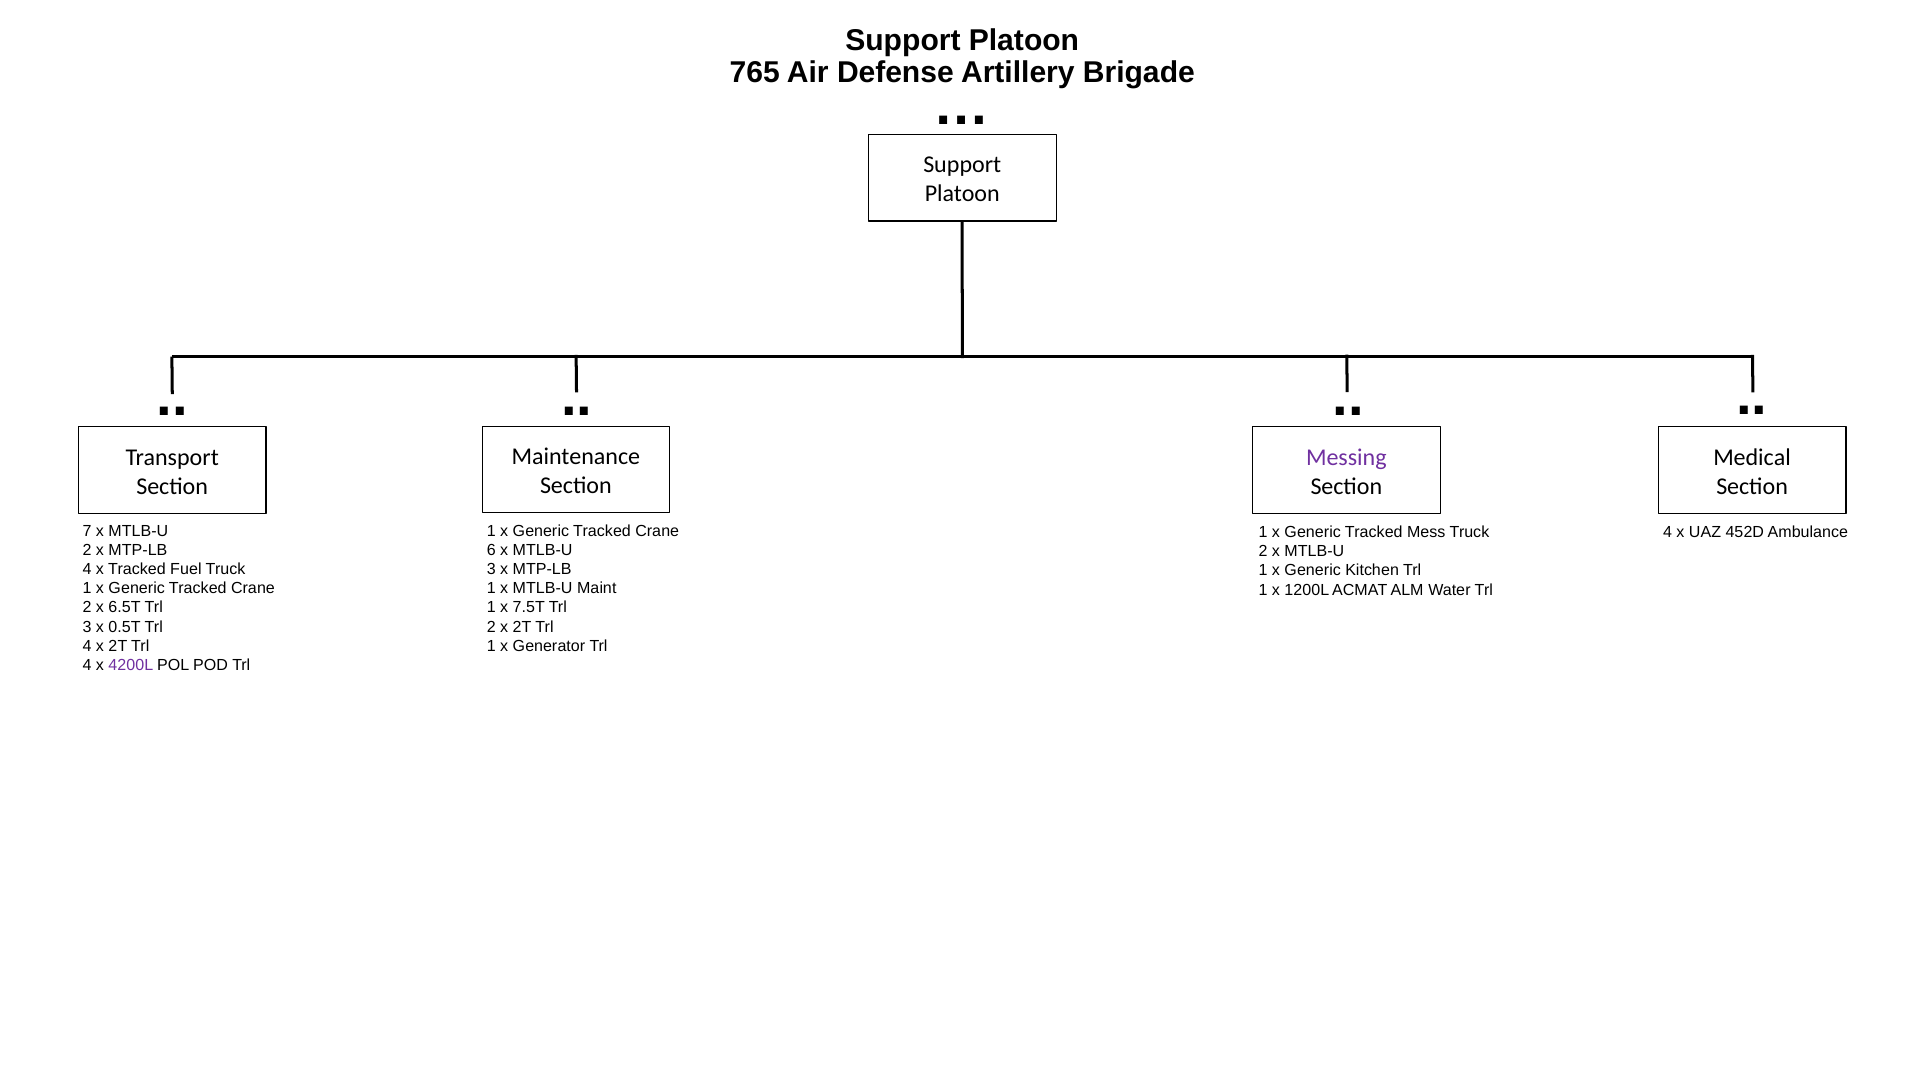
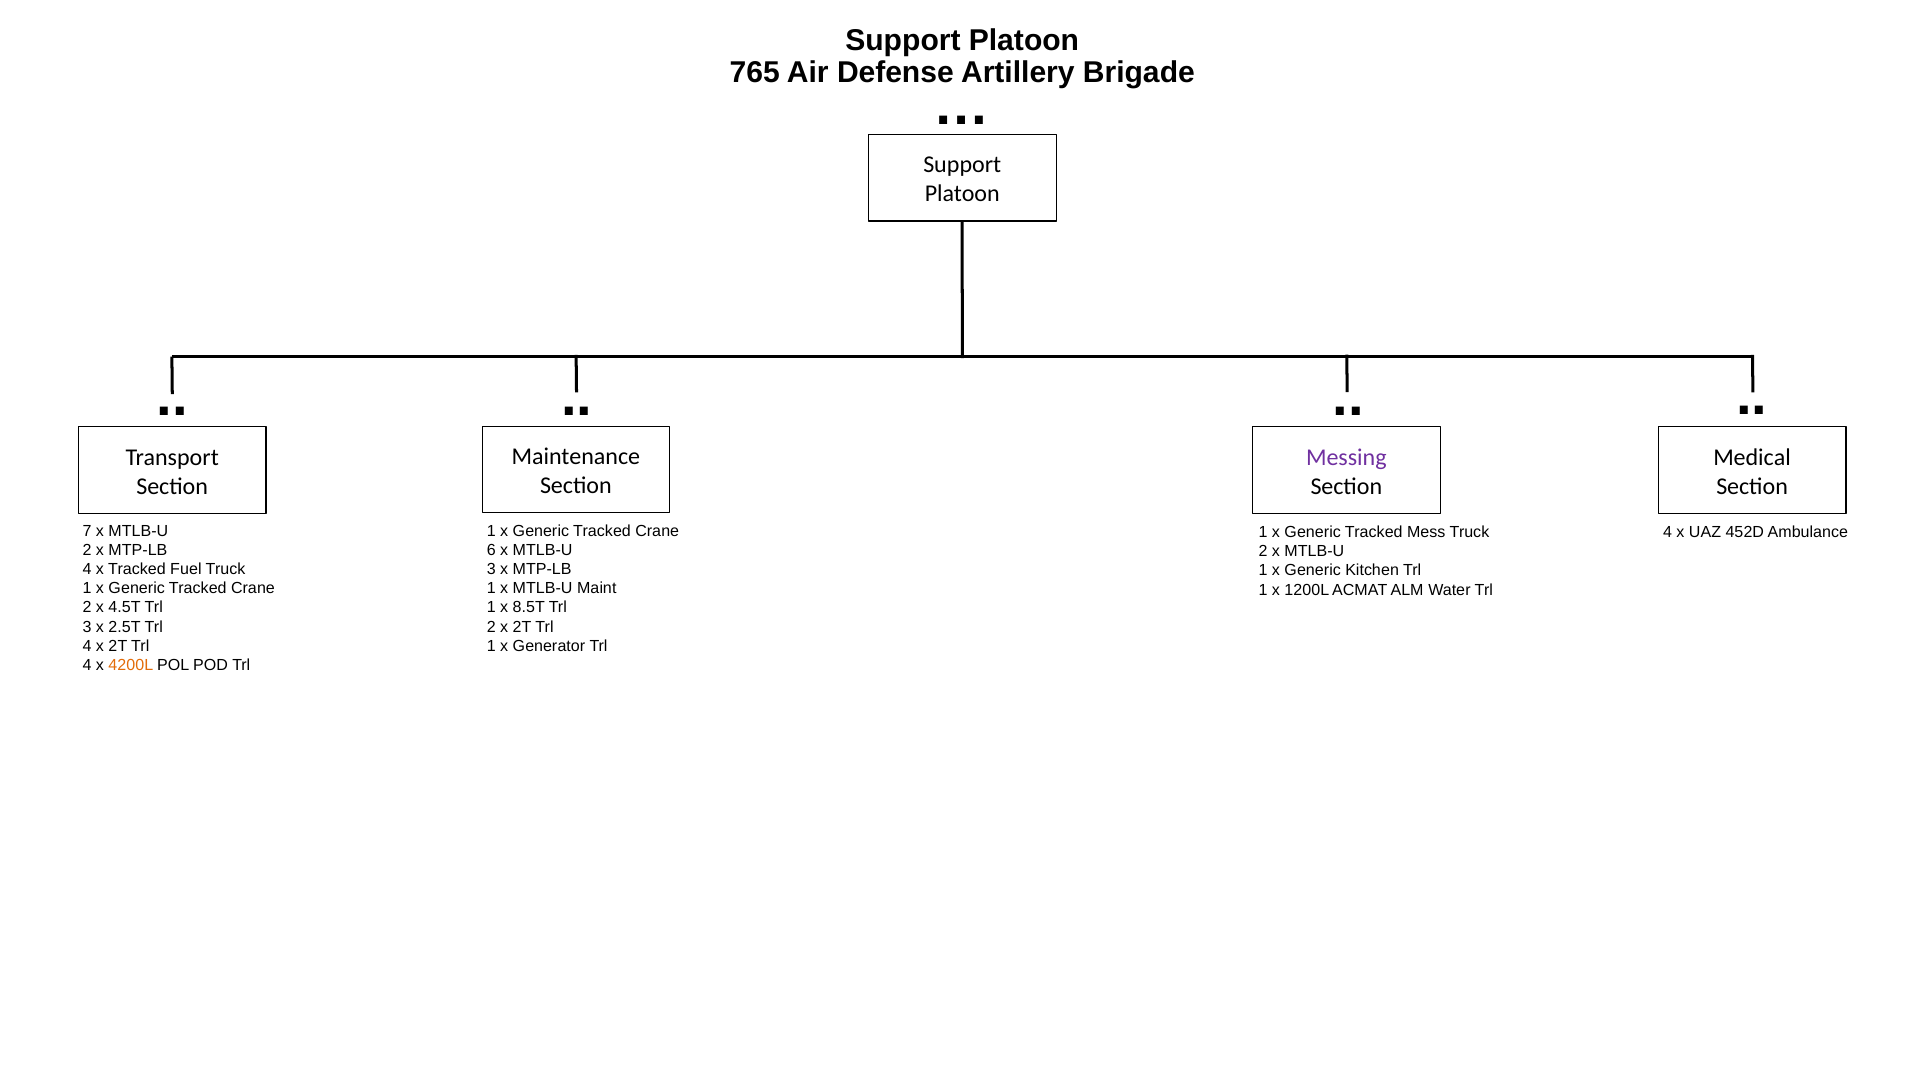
6.5T: 6.5T -> 4.5T
7.5T: 7.5T -> 8.5T
0.5T: 0.5T -> 2.5T
4200L colour: purple -> orange
